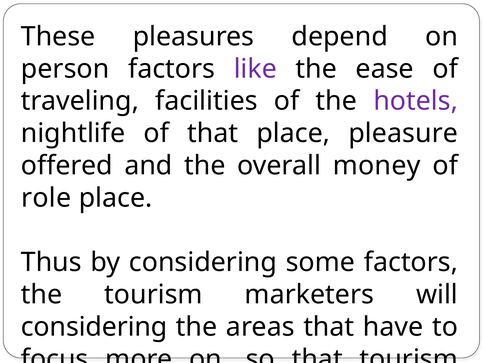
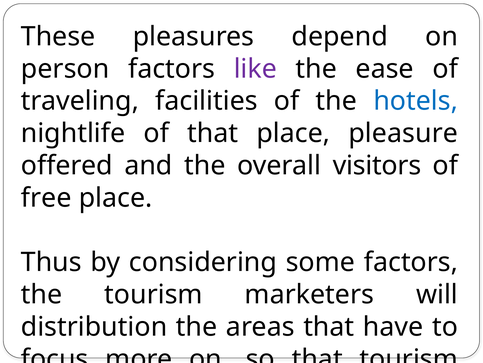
hotels colour: purple -> blue
money: money -> visitors
role: role -> free
considering at (94, 326): considering -> distribution
